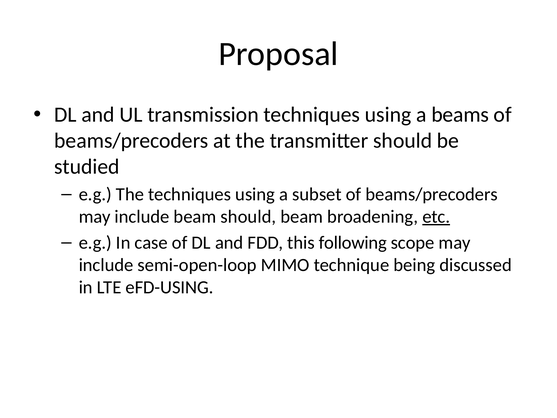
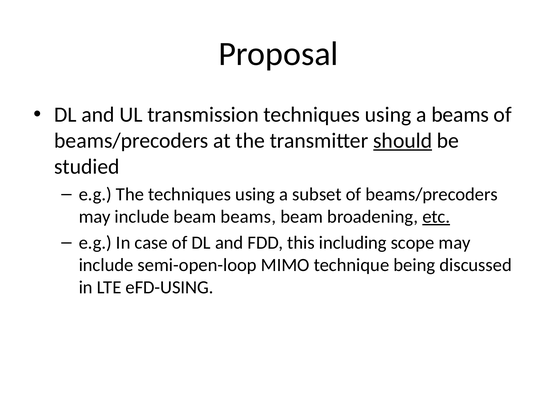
should at (403, 141) underline: none -> present
beam should: should -> beams
following: following -> including
